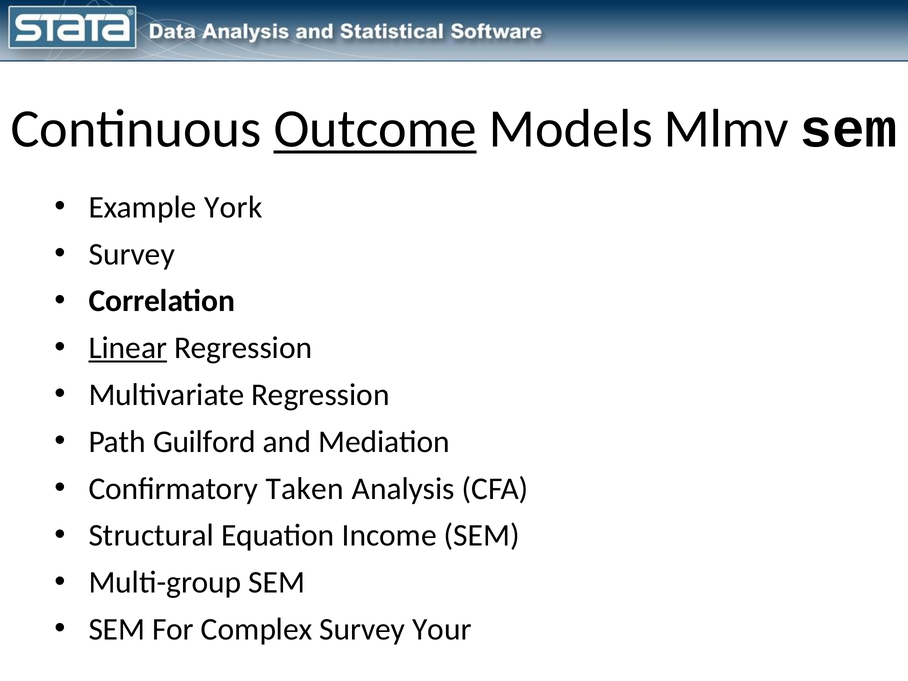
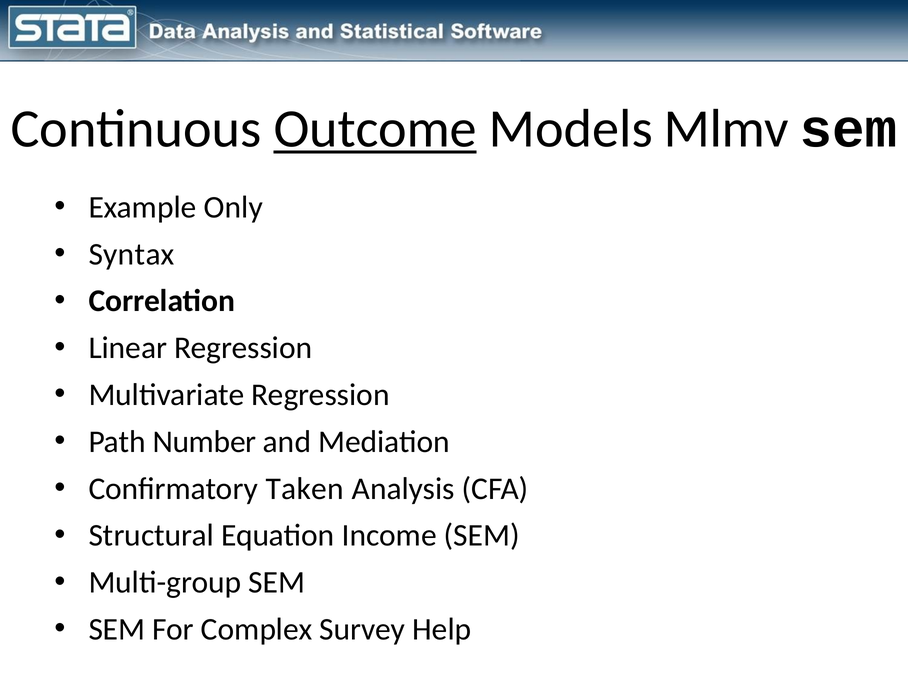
York: York -> Only
Survey at (132, 254): Survey -> Syntax
Linear underline: present -> none
Guilford: Guilford -> Number
Your: Your -> Help
